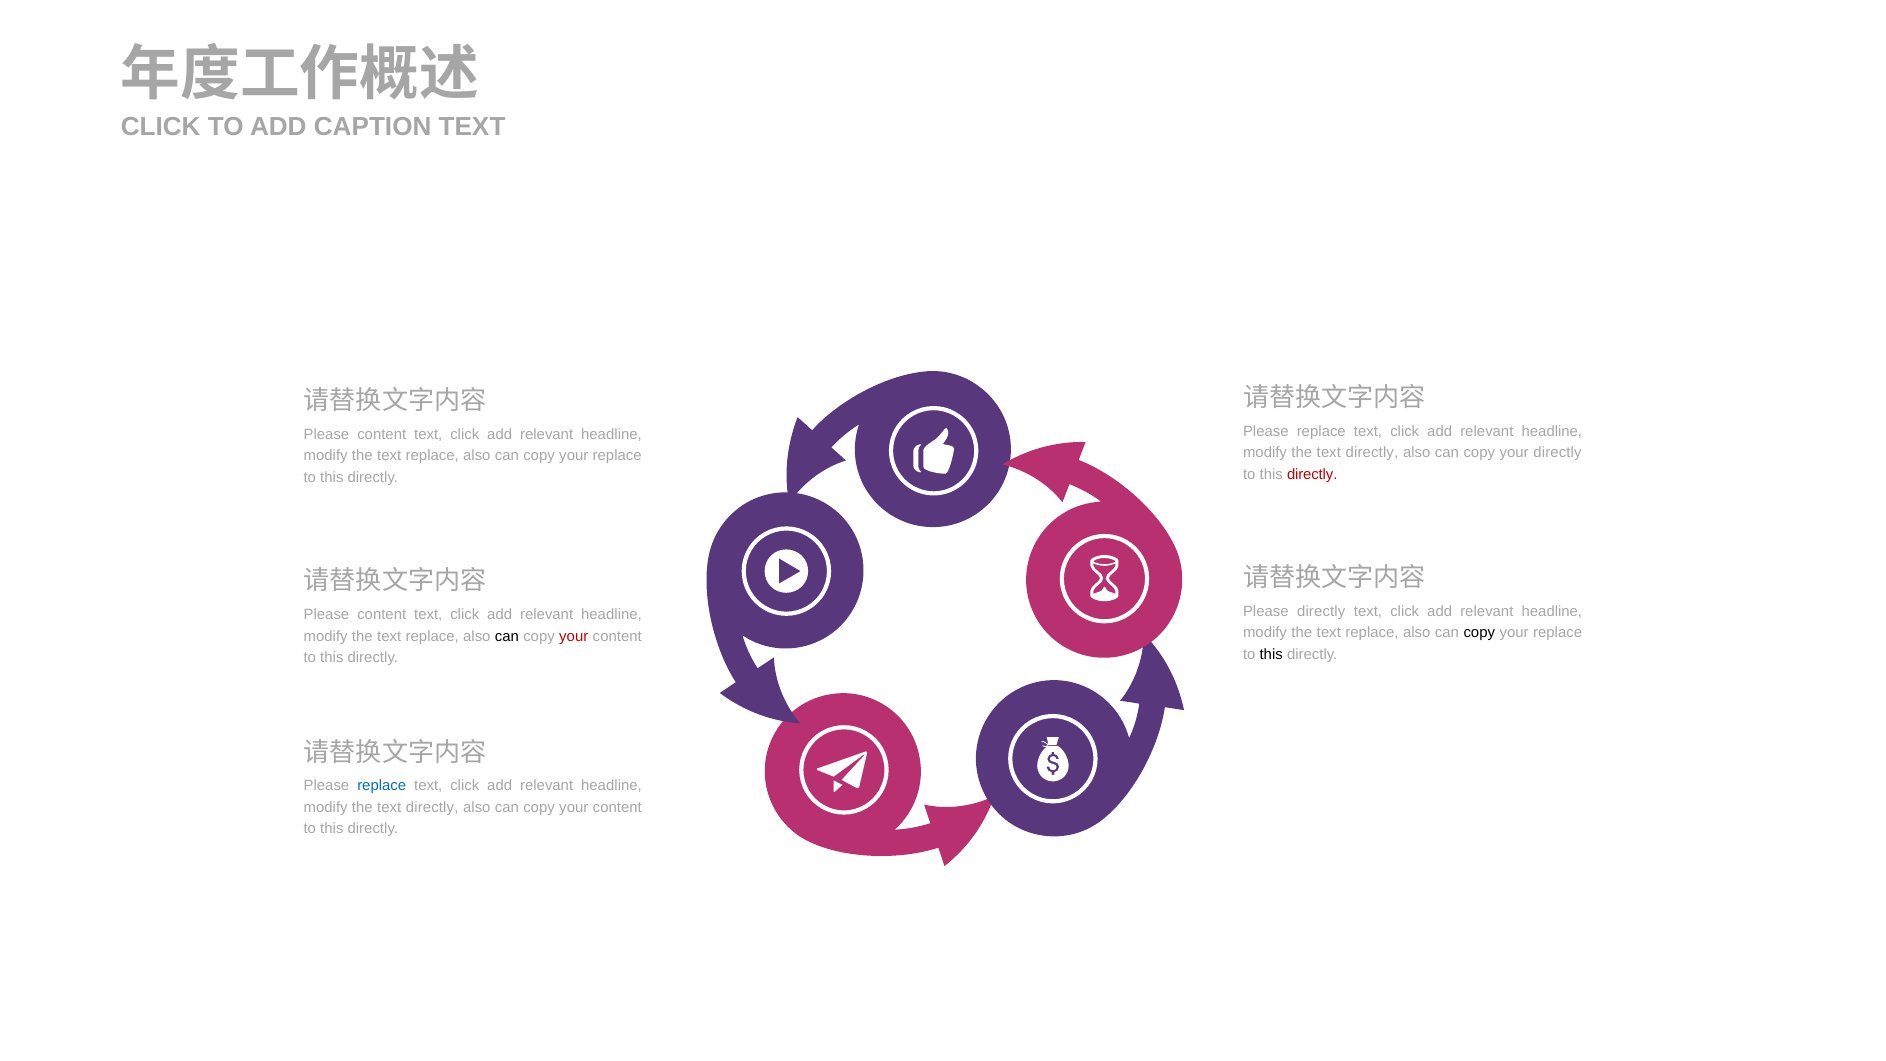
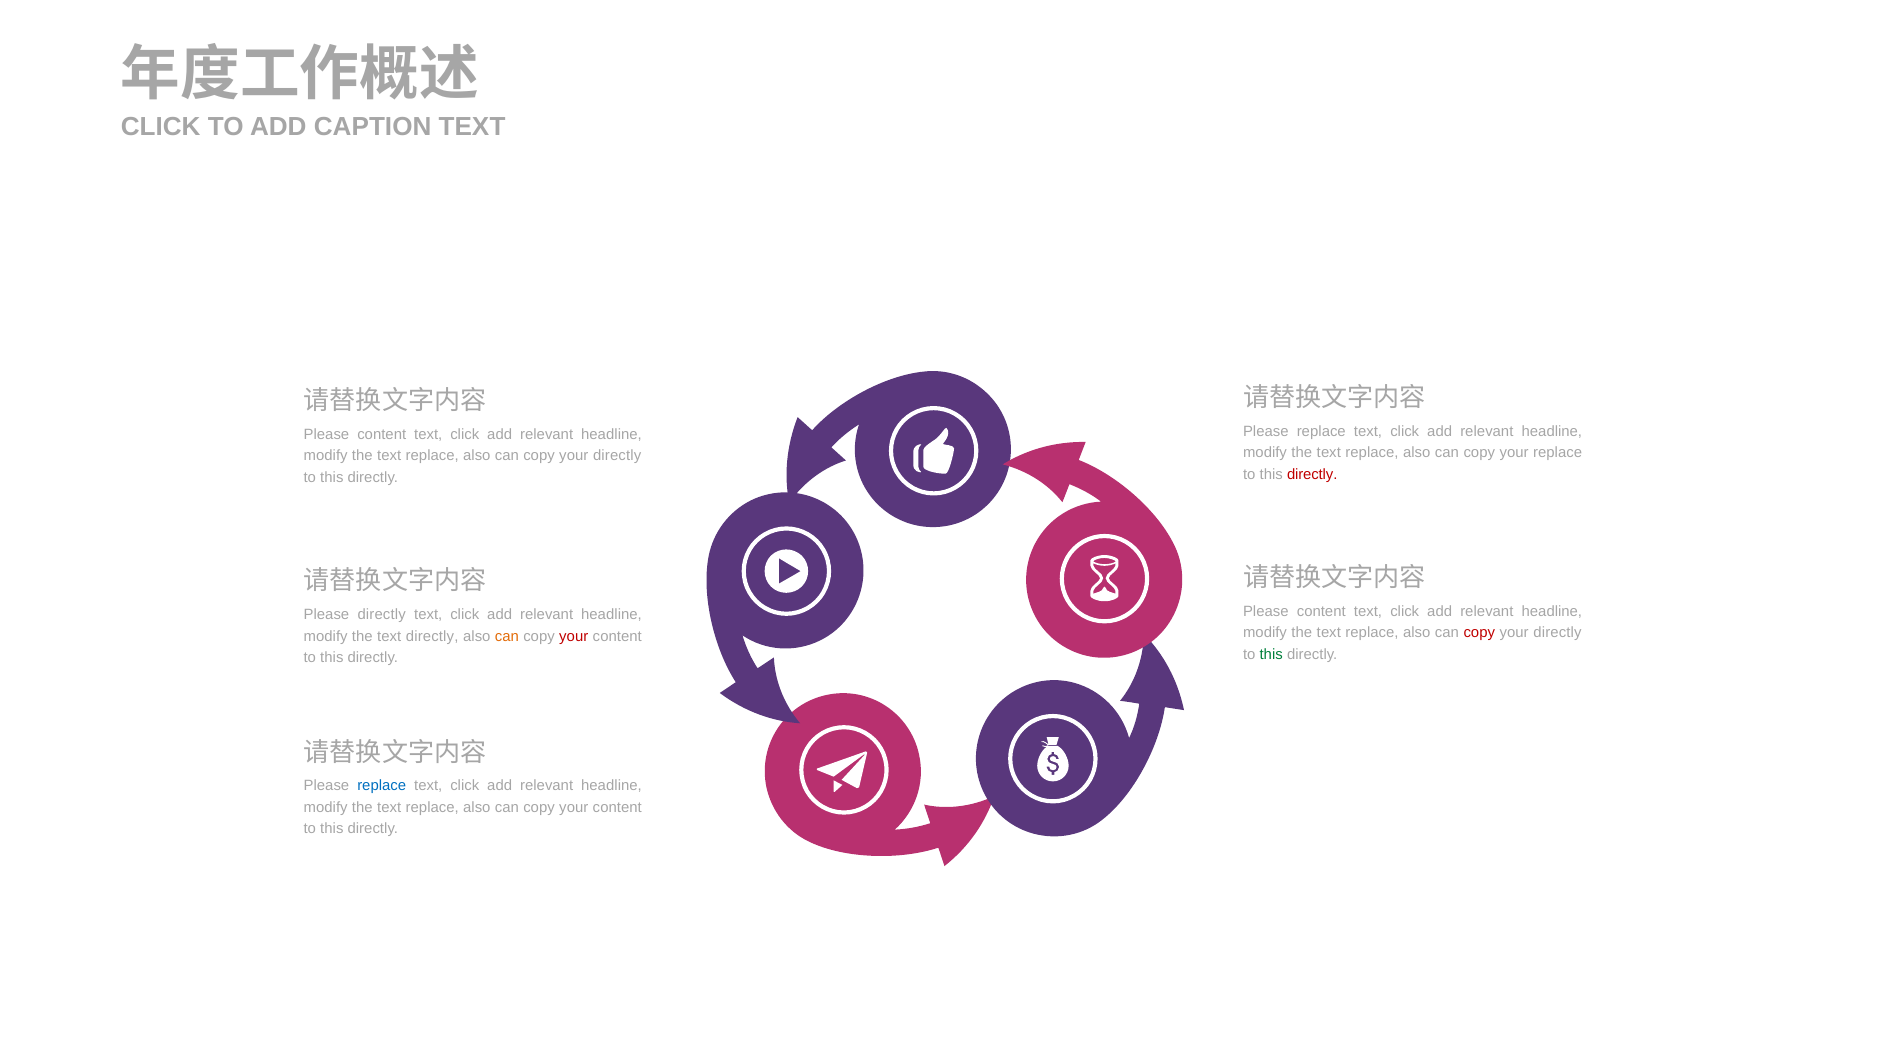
directly at (1372, 453): directly -> replace
your directly: directly -> replace
replace at (617, 456): replace -> directly
directly at (1321, 612): directly -> content
content at (382, 615): content -> directly
copy at (1479, 633) colour: black -> red
replace at (1558, 633): replace -> directly
replace at (432, 636): replace -> directly
can at (507, 636) colour: black -> orange
this at (1271, 654) colour: black -> green
directly at (432, 807): directly -> replace
